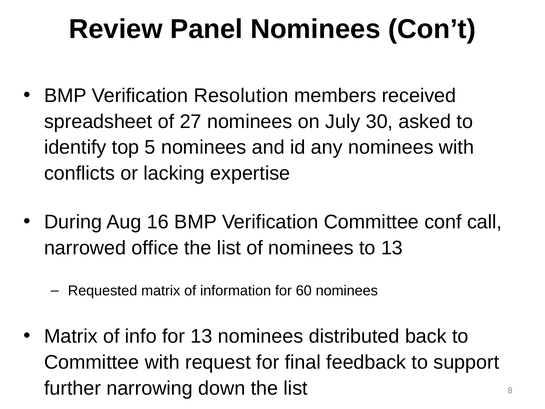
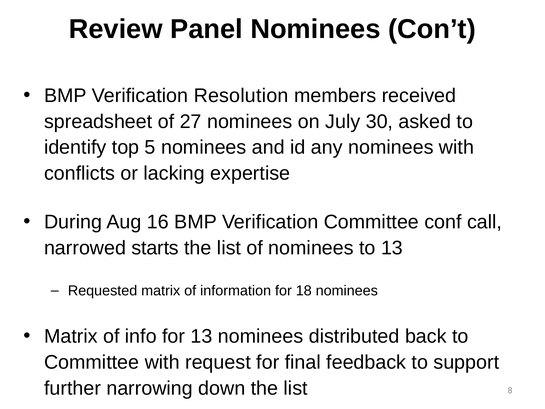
office: office -> starts
60: 60 -> 18
